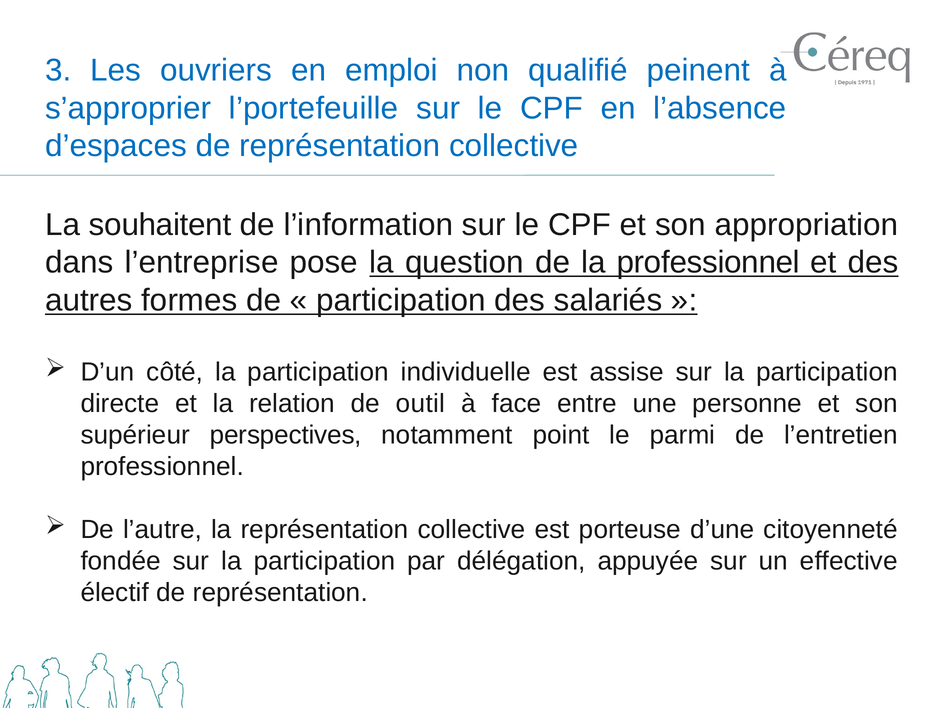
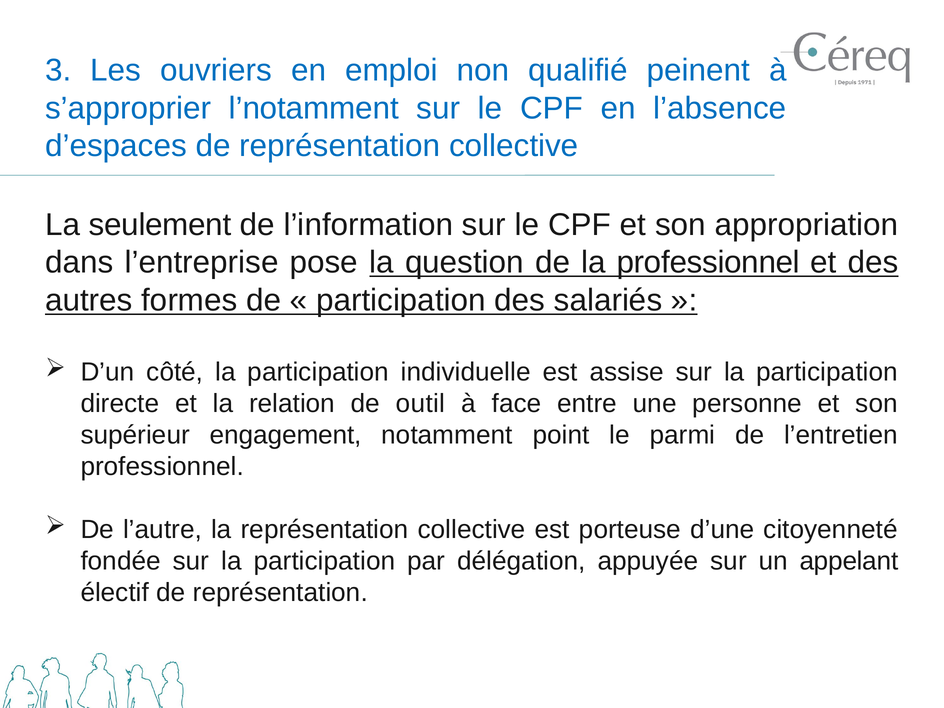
l’portefeuille: l’portefeuille -> l’notamment
souhaitent: souhaitent -> seulement
perspectives: perspectives -> engagement
effective: effective -> appelant
